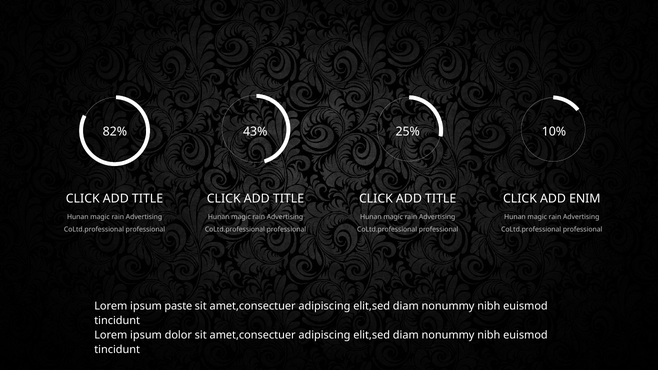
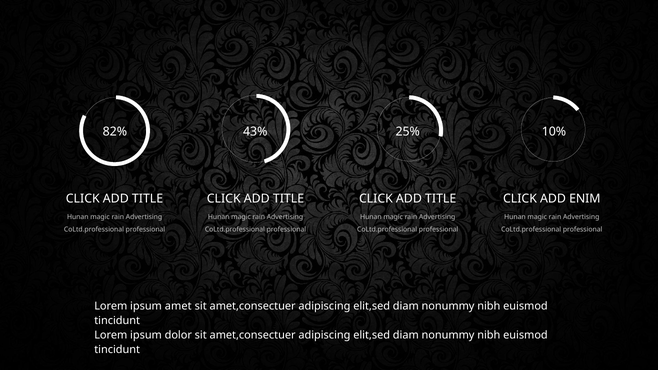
paste: paste -> amet
